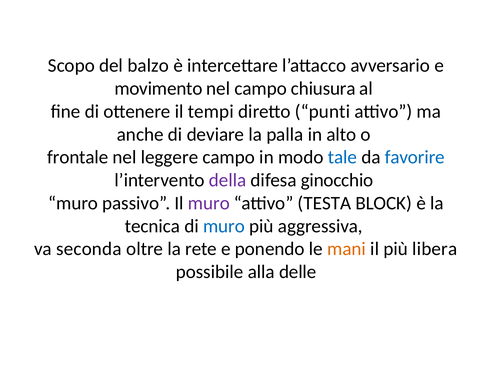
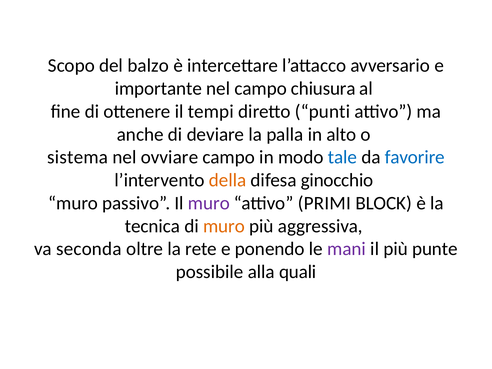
movimento: movimento -> importante
frontale: frontale -> sistema
leggere: leggere -> ovviare
della colour: purple -> orange
TESTA: TESTA -> PRIMI
muro at (224, 226) colour: blue -> orange
mani colour: orange -> purple
libera: libera -> punte
delle: delle -> quali
